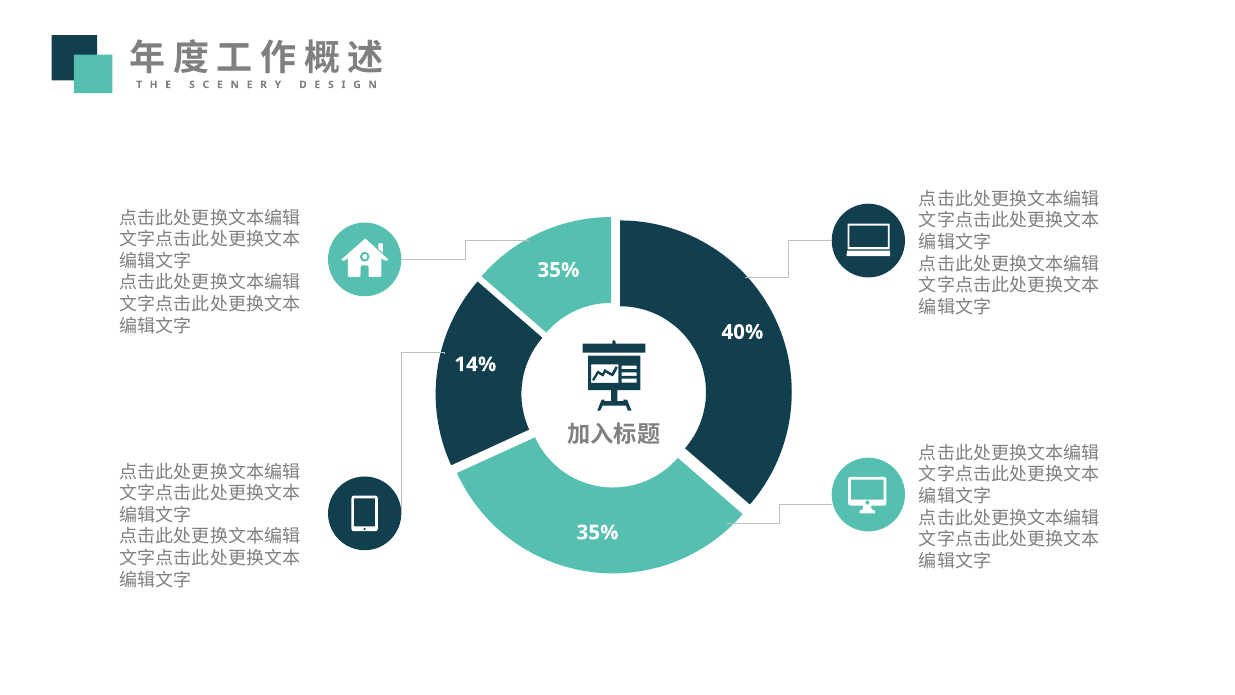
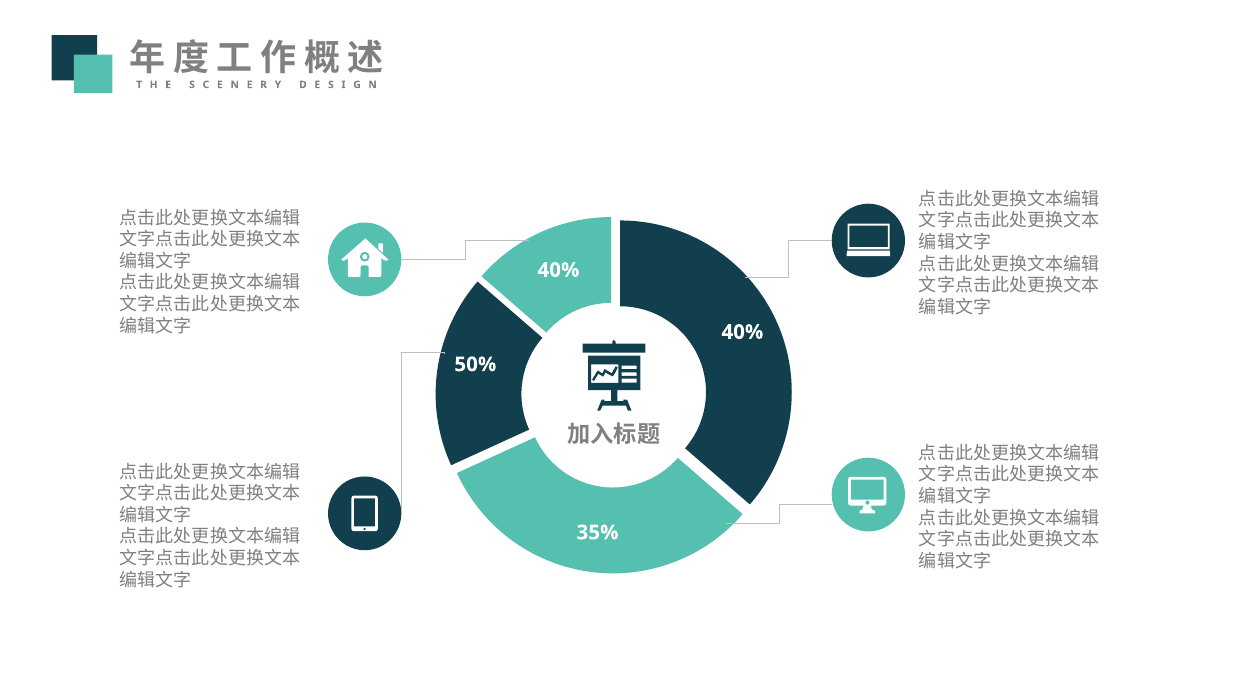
35% at (558, 270): 35% -> 40%
14%: 14% -> 50%
